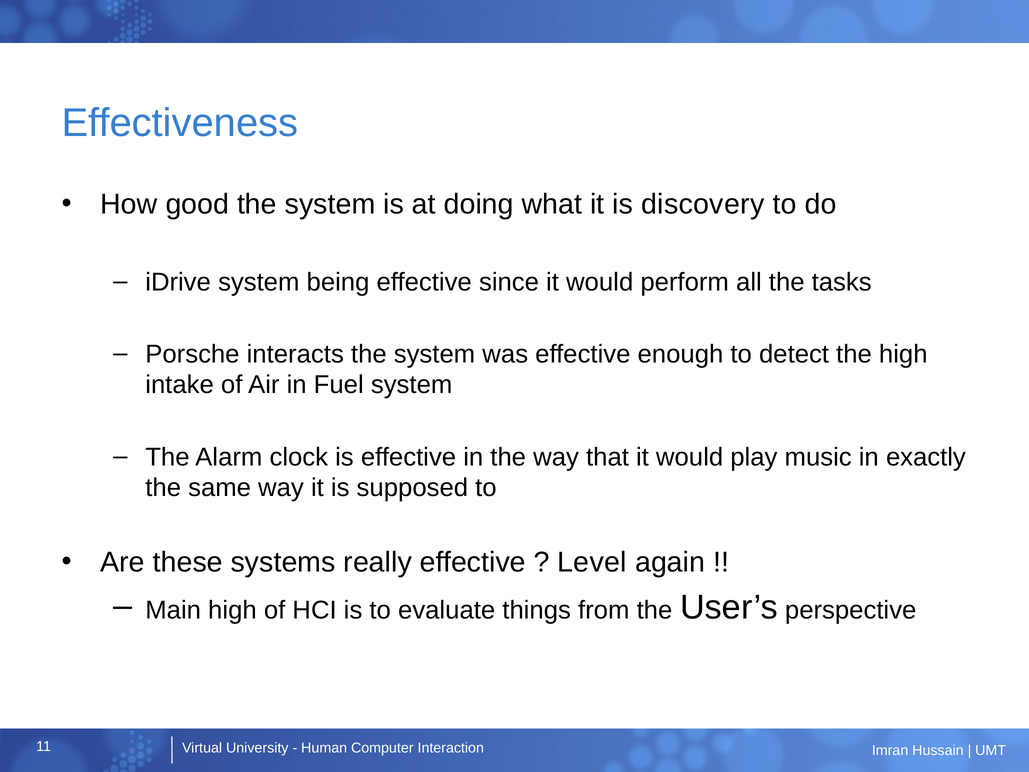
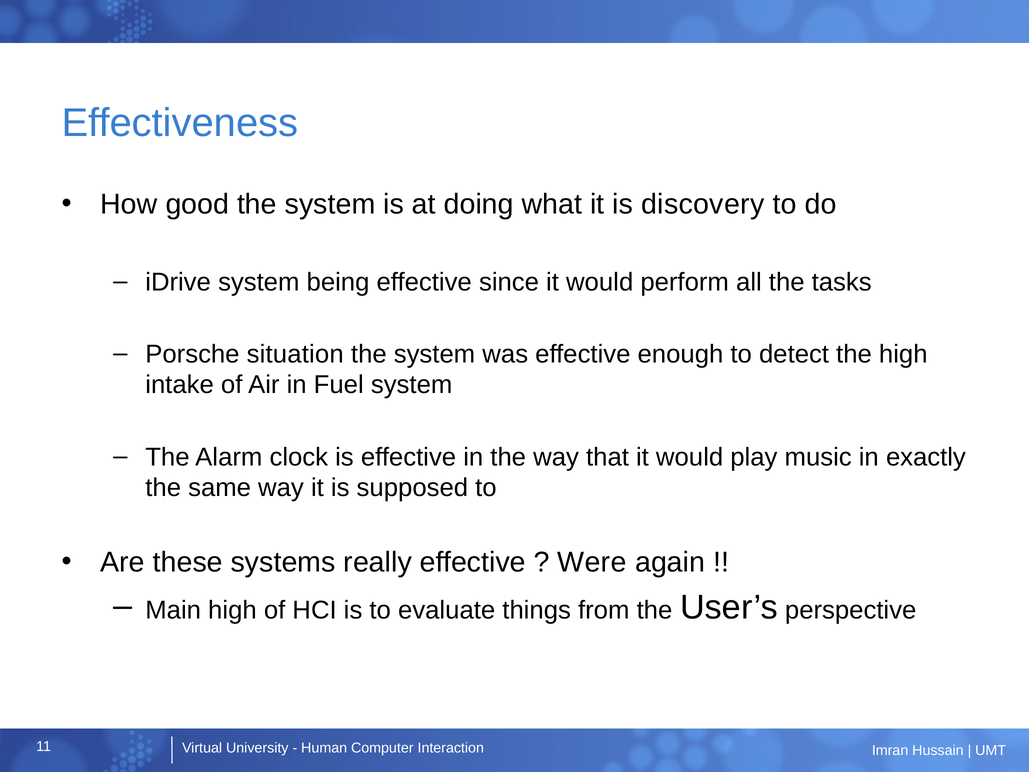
interacts: interacts -> situation
Level: Level -> Were
